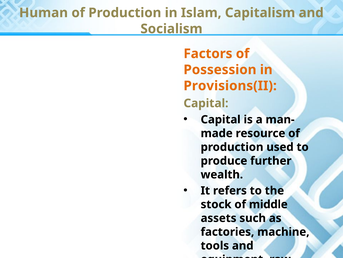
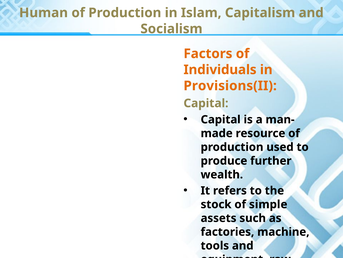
Possession: Possession -> Individuals
middle: middle -> simple
